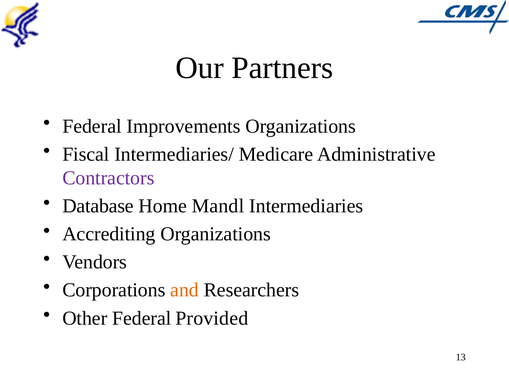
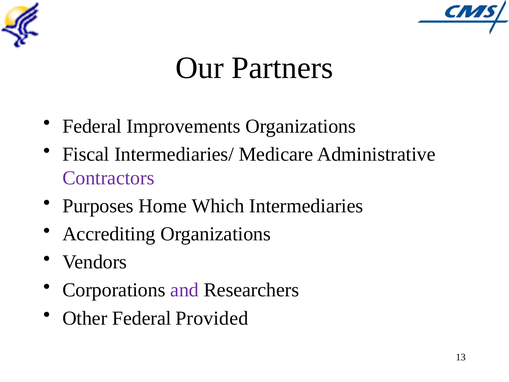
Database: Database -> Purposes
Mandl: Mandl -> Which
and colour: orange -> purple
